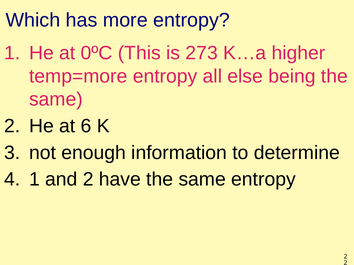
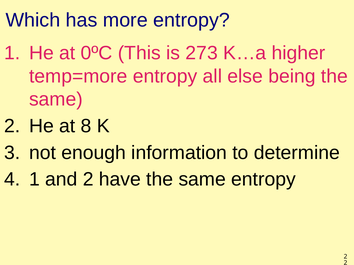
6: 6 -> 8
